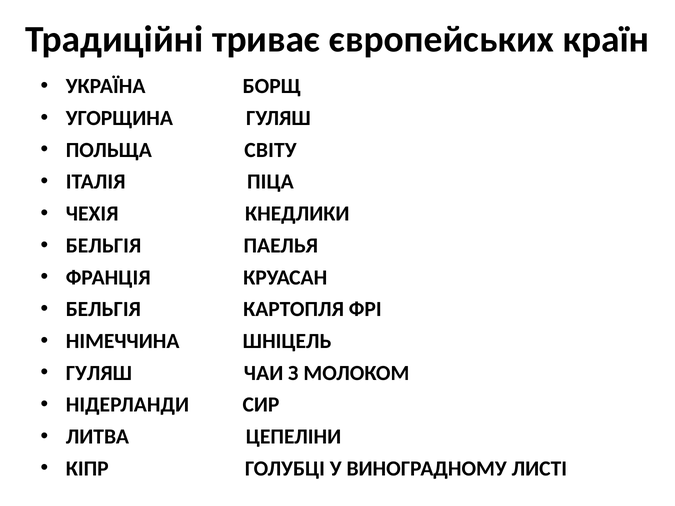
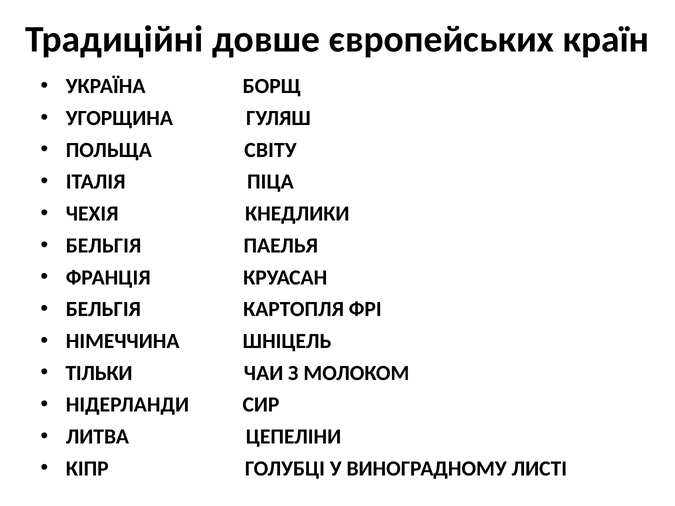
триває: триває -> довше
ГУЛЯШ at (99, 373): ГУЛЯШ -> ТІЛЬКИ
